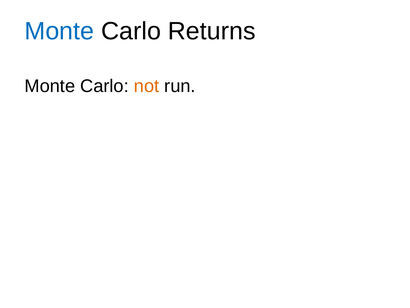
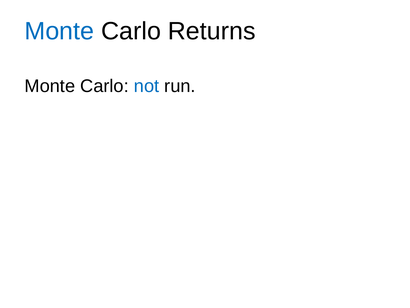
not colour: orange -> blue
